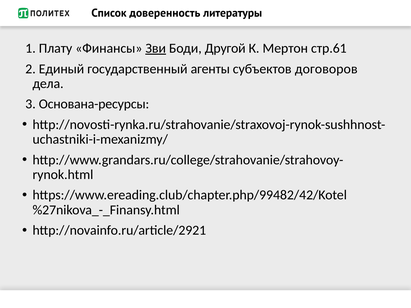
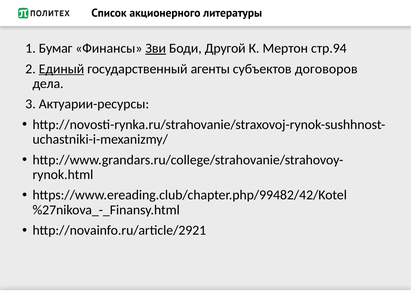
доверенность: доверенность -> акционерного
Плату: Плату -> Бумаг
стр.61: стр.61 -> стр.94
Единый underline: none -> present
Основана-ресурсы: Основана-ресурсы -> Актуарии-ресурсы
